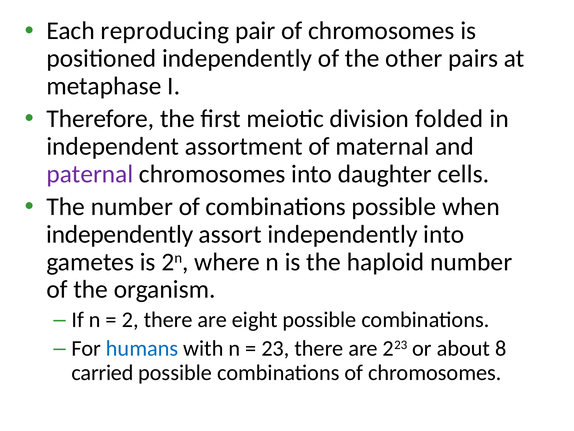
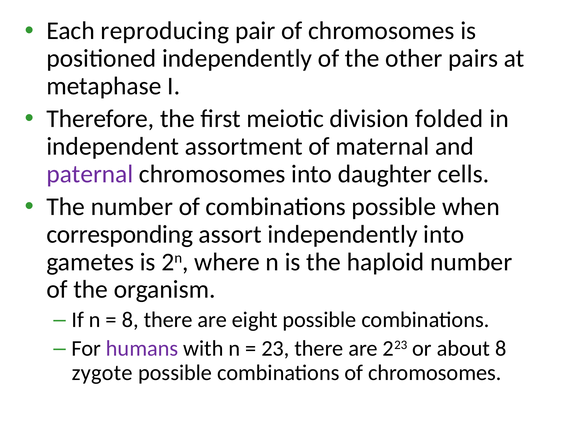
independently at (120, 234): independently -> corresponding
2 at (130, 320): 2 -> 8
humans colour: blue -> purple
carried: carried -> zygote
